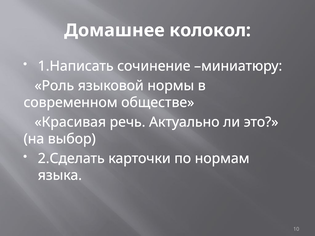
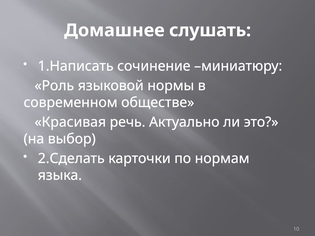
колокол: колокол -> слушать
